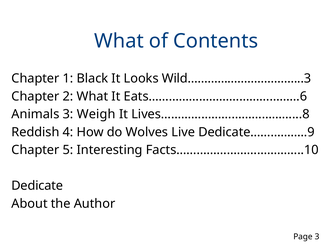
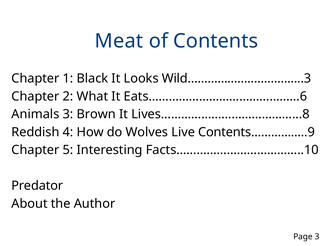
What at (119, 41): What -> Meat
Weigh: Weigh -> Brown
Dedicate……………..9: Dedicate……………..9 -> Contents……………..9
Dedicate: Dedicate -> Predator
